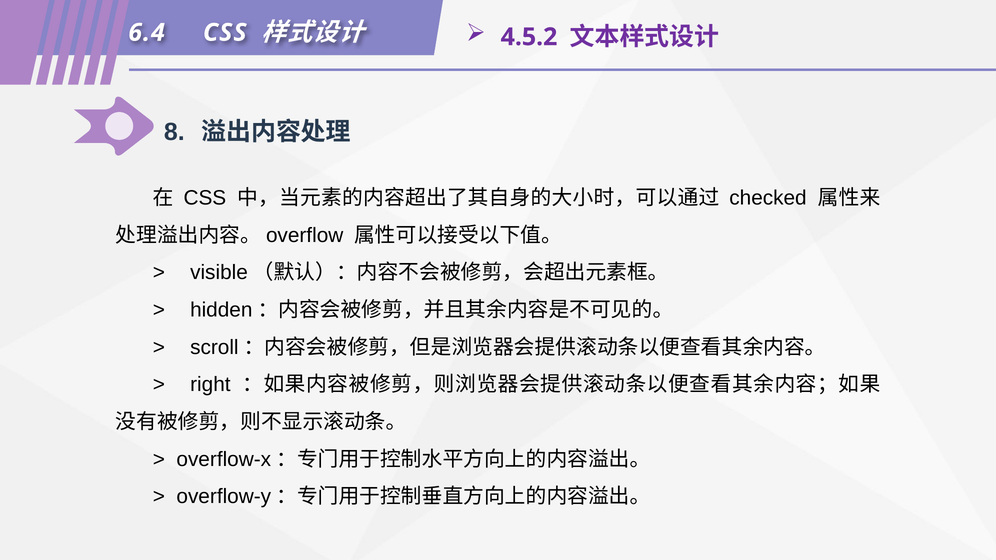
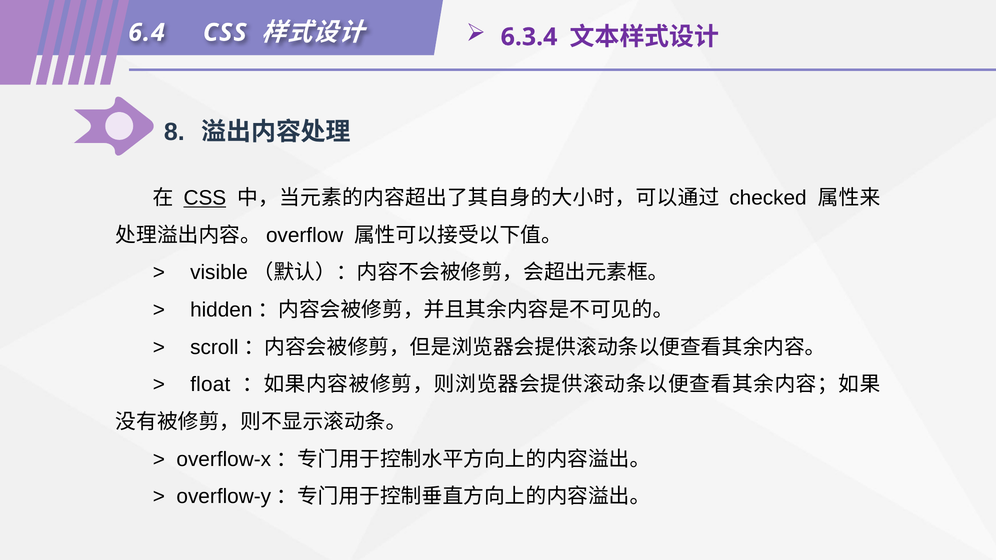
4.5.2: 4.5.2 -> 6.3.4
CSS at (205, 198) underline: none -> present
right: right -> float
